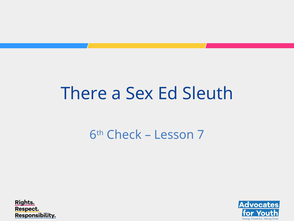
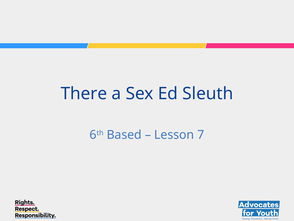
Check: Check -> Based
